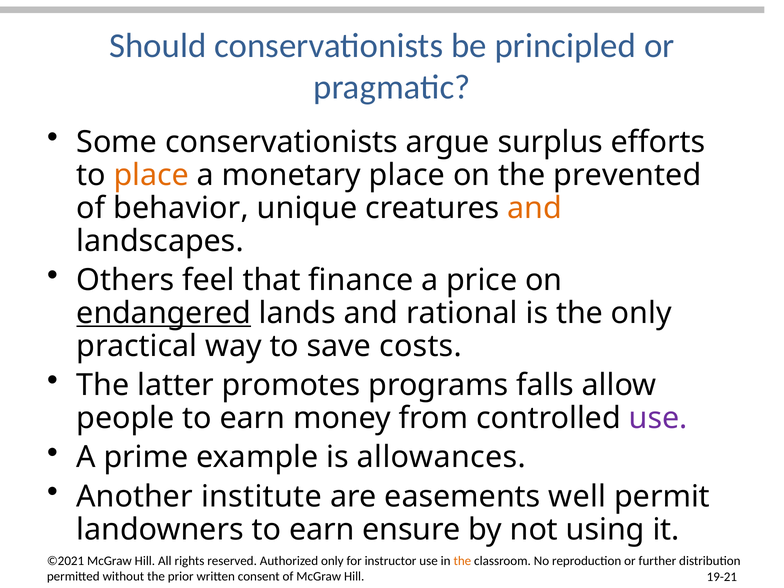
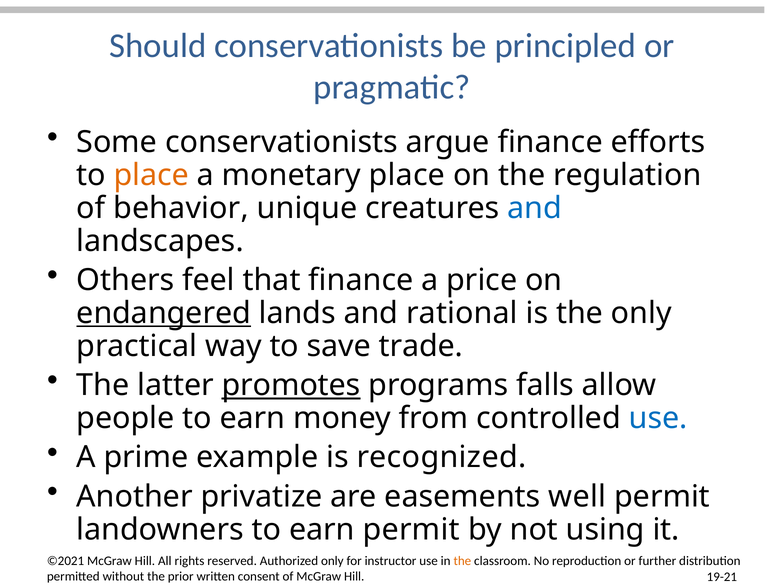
argue surplus: surplus -> finance
prevented: prevented -> regulation
and at (535, 208) colour: orange -> blue
costs: costs -> trade
promotes underline: none -> present
use at (658, 418) colour: purple -> blue
allowances: allowances -> recognized
institute: institute -> privatize
earn ensure: ensure -> permit
